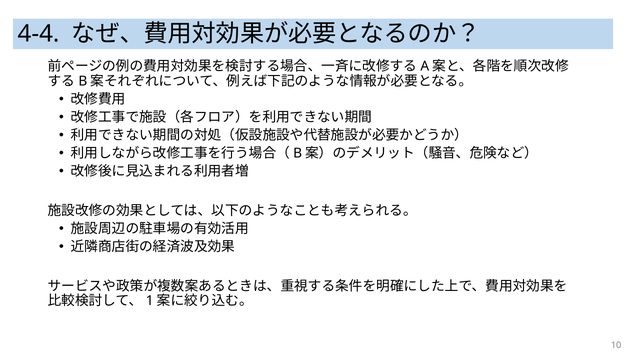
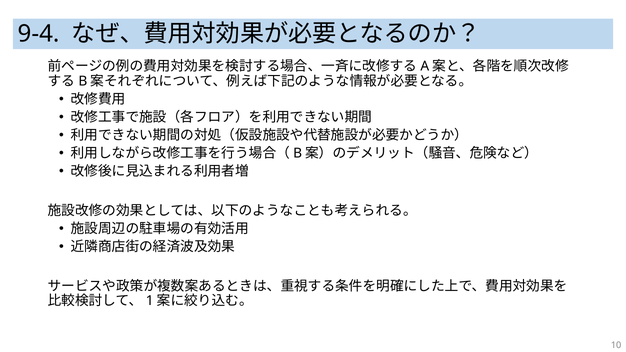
4-4: 4-4 -> 9-4
